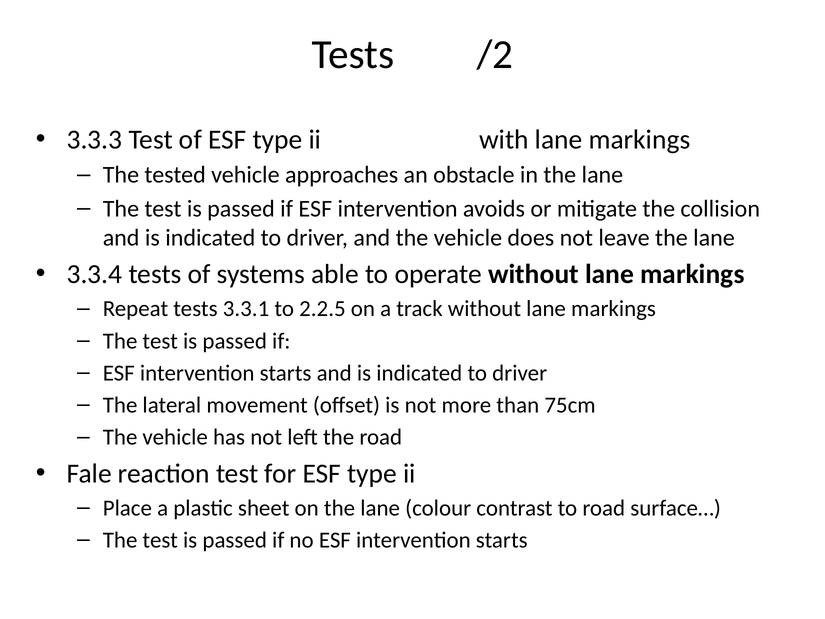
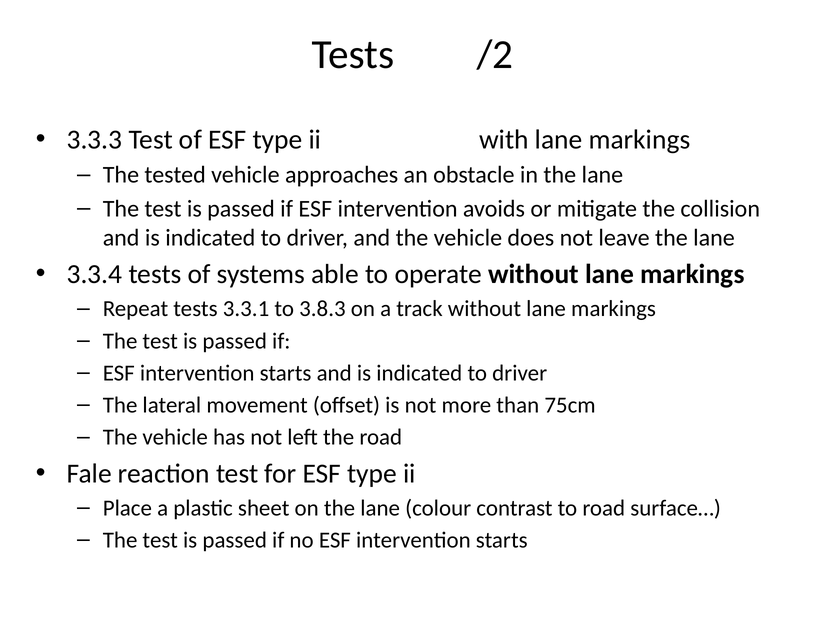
2.2.5: 2.2.5 -> 3.8.3
